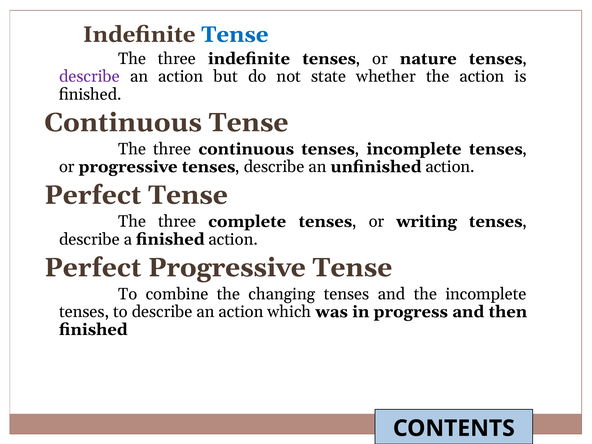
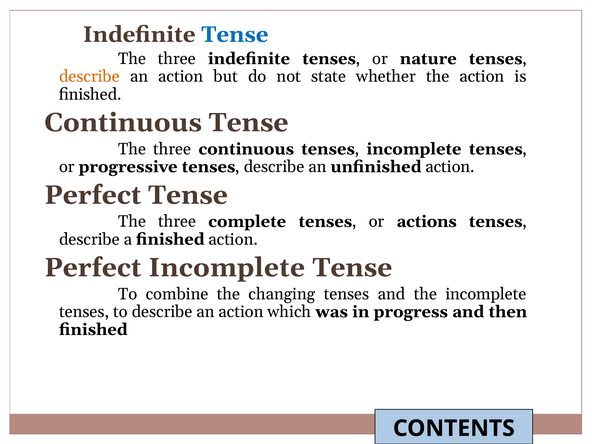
describe at (89, 76) colour: purple -> orange
writing: writing -> actions
Perfect Progressive: Progressive -> Incomplete
